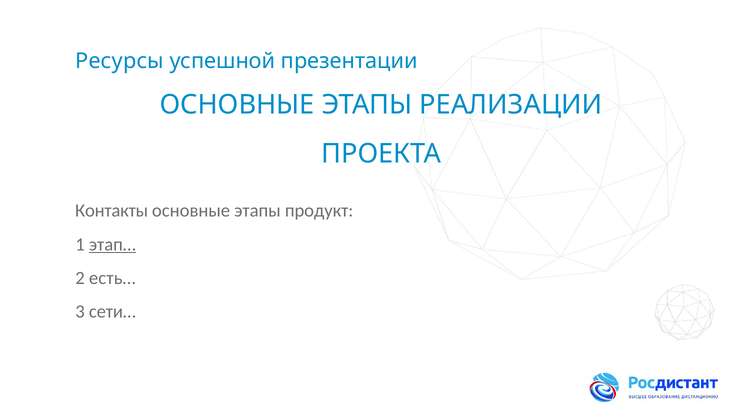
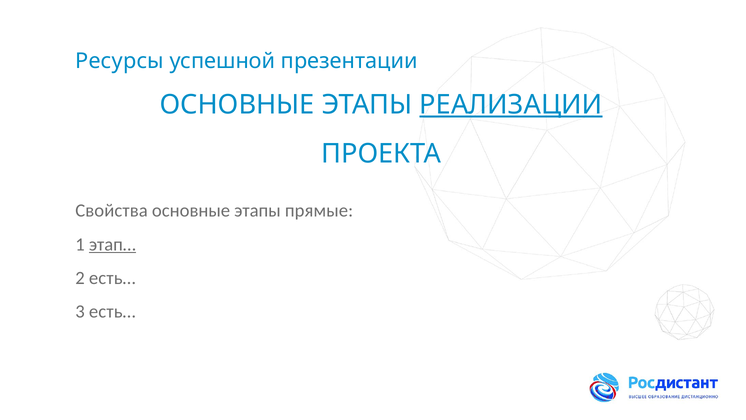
РЕАЛИЗАЦИИ underline: none -> present
Контакты: Контакты -> Свойства
продукт: продукт -> прямые
3 сети…: сети… -> есть…
